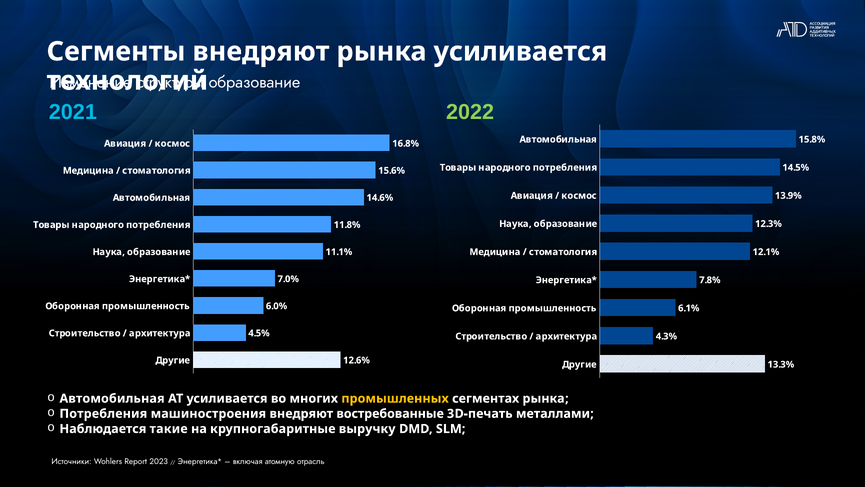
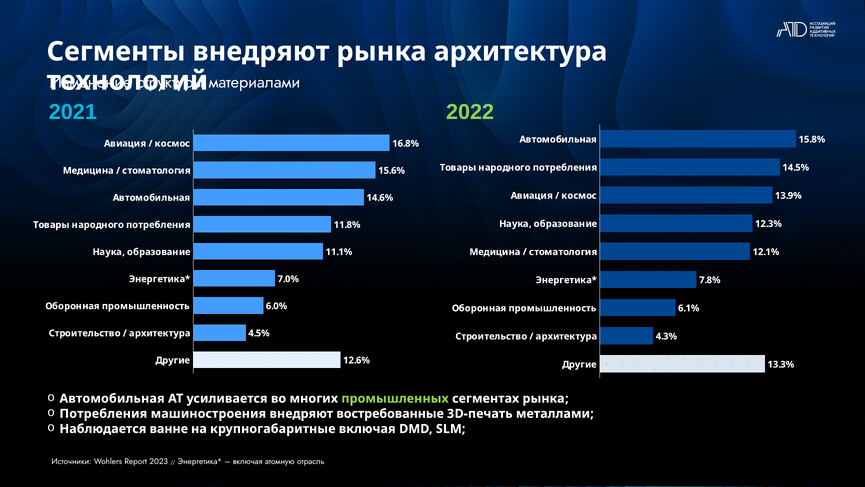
рынка усиливается: усиливается -> архитектура
образование at (254, 82): образование -> материалами
промышленных colour: yellow -> light green
такие: такие -> ванне
крупногабаритные выручку: выручку -> включая
